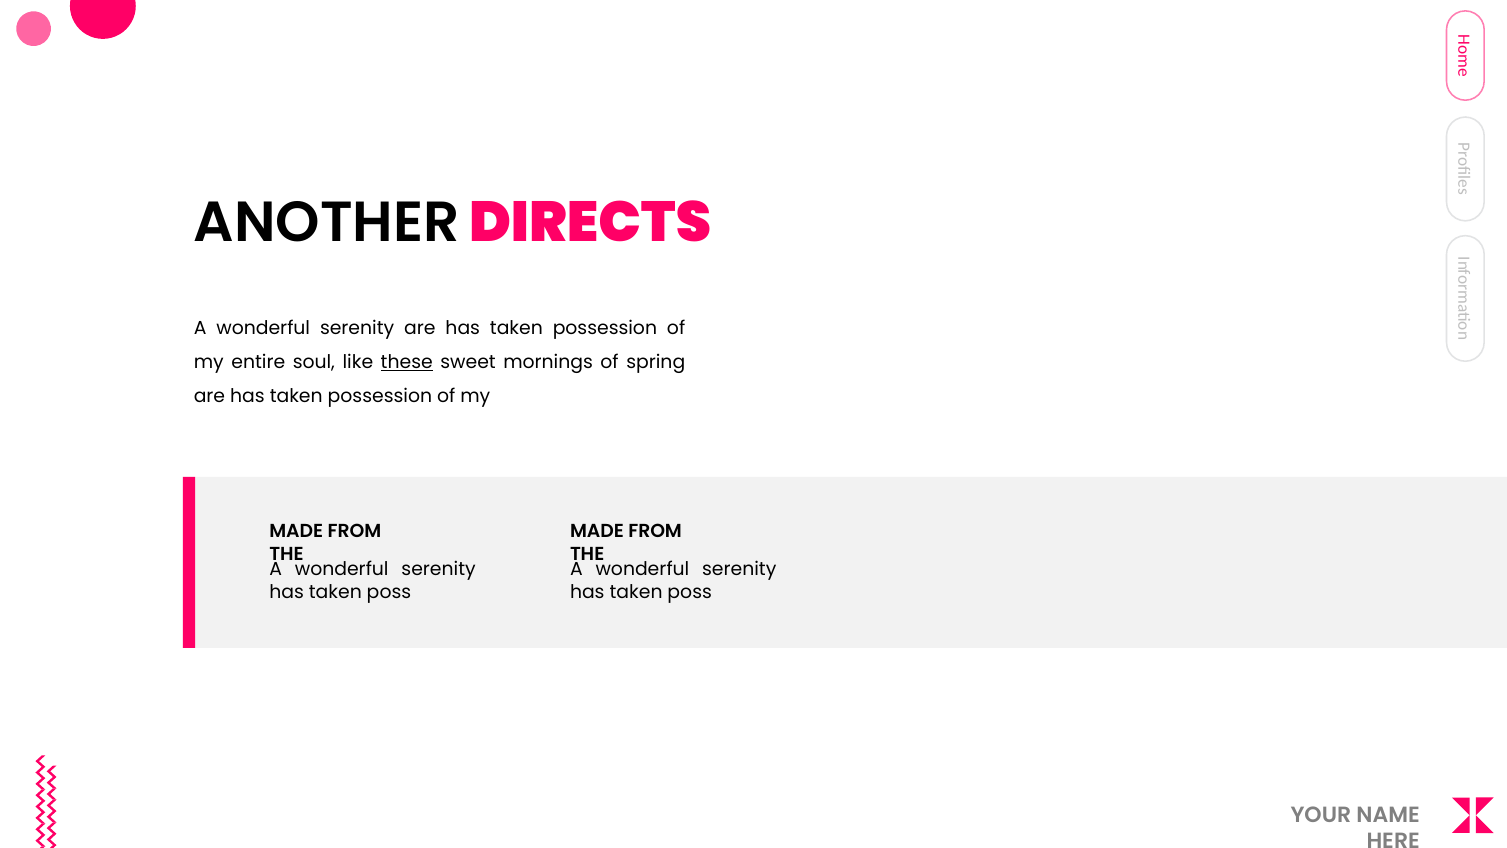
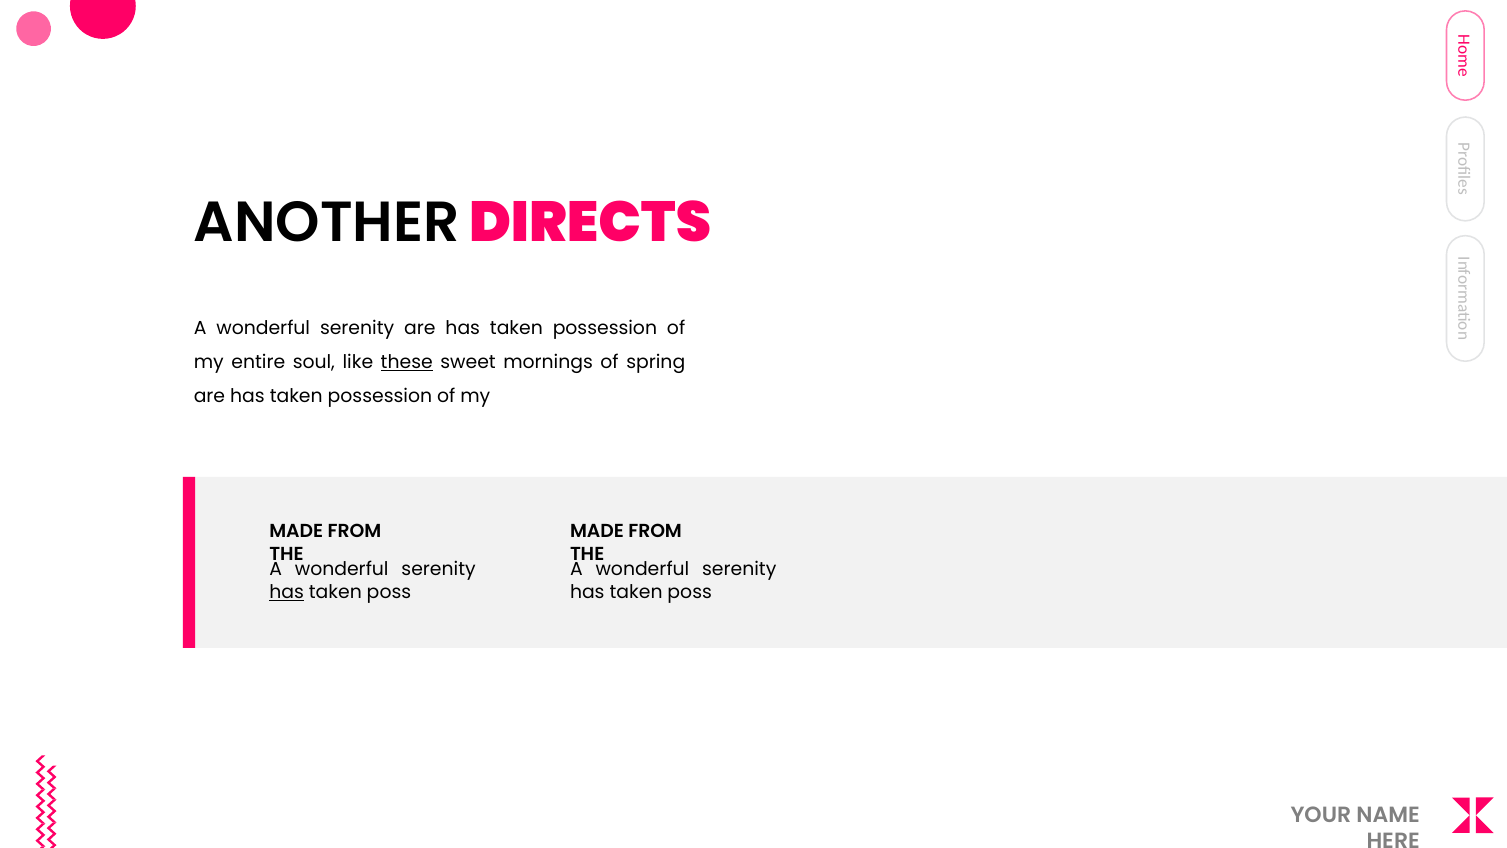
has at (287, 592) underline: none -> present
